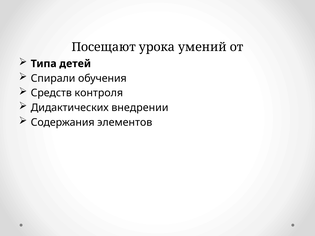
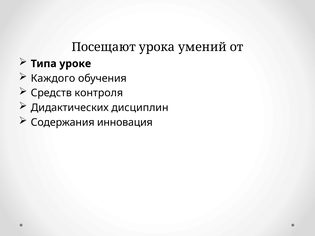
детей: детей -> уроке
Спирали: Спирали -> Каждого
внедрении: внедрении -> дисциплин
элементов: элементов -> инновация
